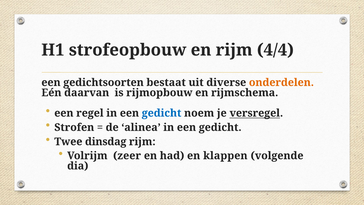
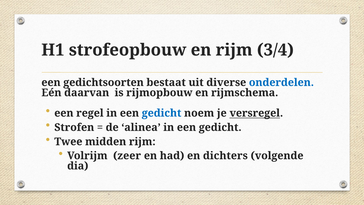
4/4: 4/4 -> 3/4
onderdelen colour: orange -> blue
dinsdag: dinsdag -> midden
klappen: klappen -> dichters
